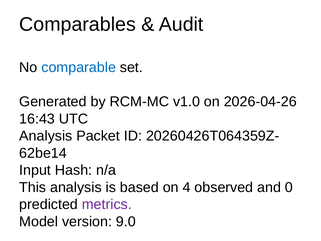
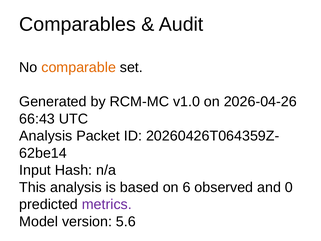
comparable colour: blue -> orange
16:43: 16:43 -> 66:43
4: 4 -> 6
9.0: 9.0 -> 5.6
